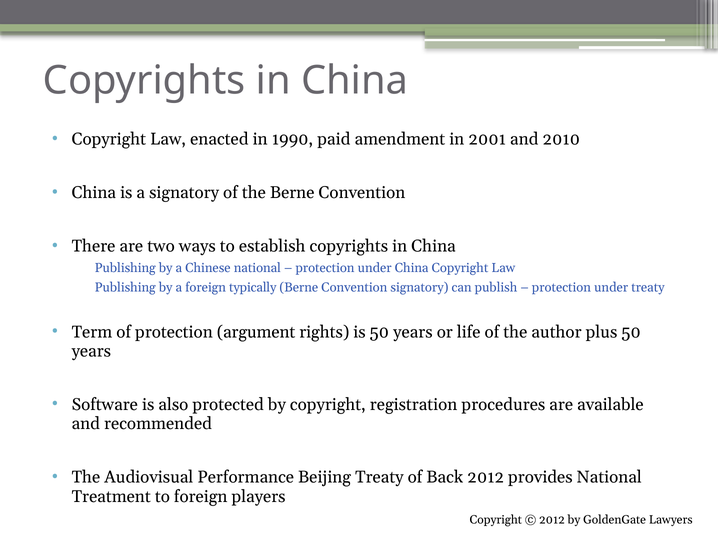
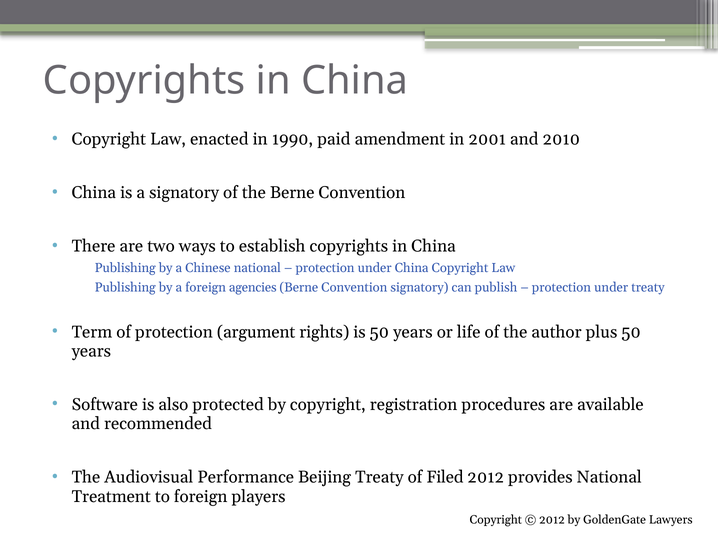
typically: typically -> agencies
Back: Back -> Filed
